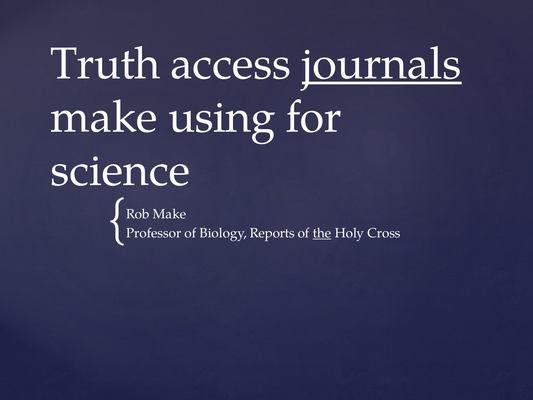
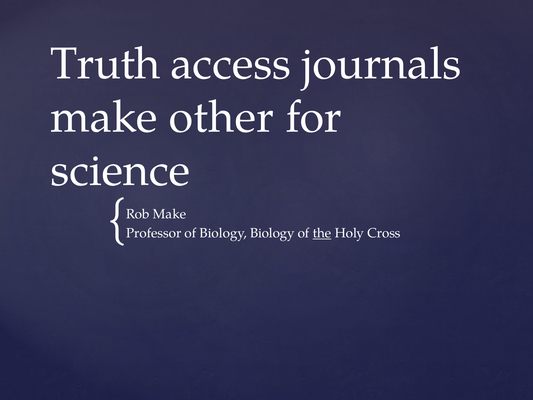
journals underline: present -> none
using: using -> other
Biology Reports: Reports -> Biology
